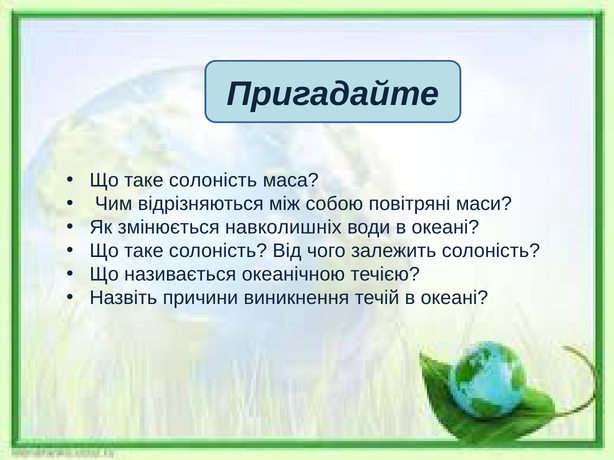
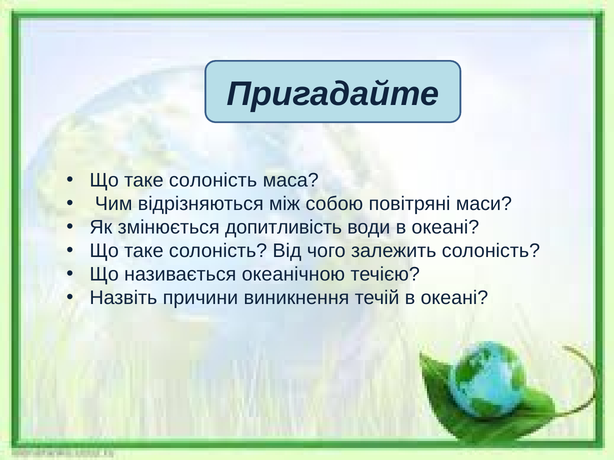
навколишніх: навколишніх -> допитливість
